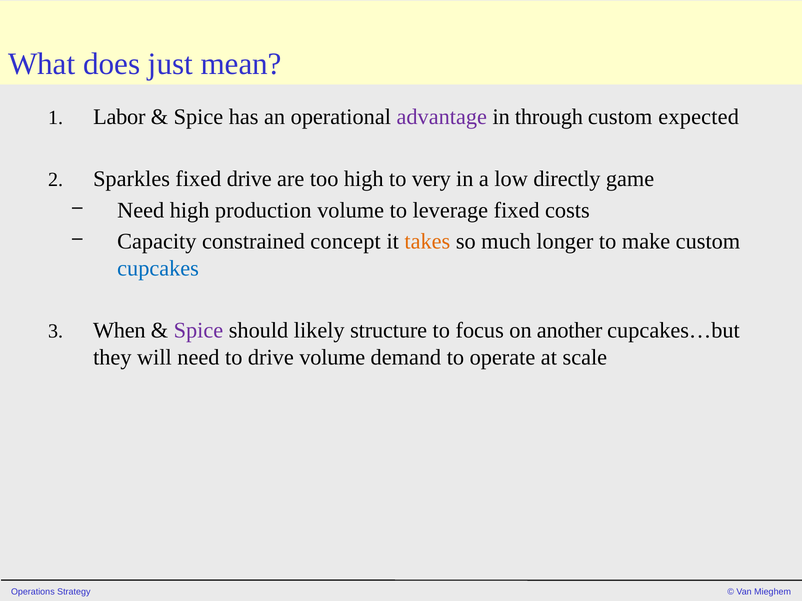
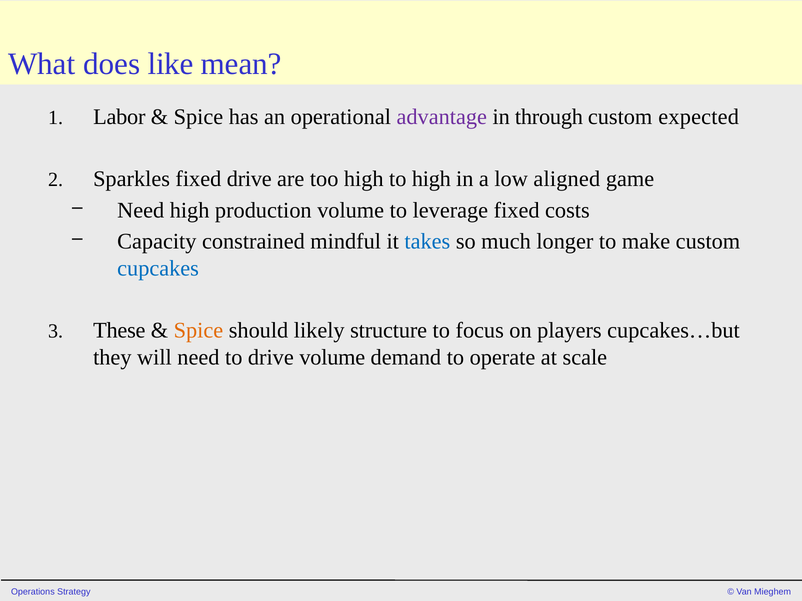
just: just -> like
to very: very -> high
directly: directly -> aligned
concept: concept -> mindful
takes colour: orange -> blue
When: When -> These
Spice at (198, 331) colour: purple -> orange
another: another -> players
